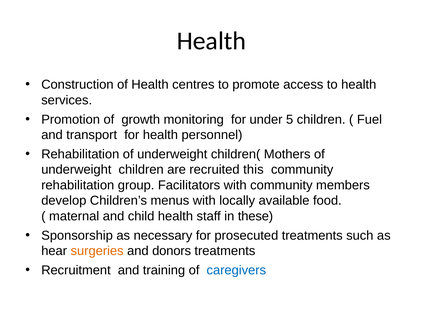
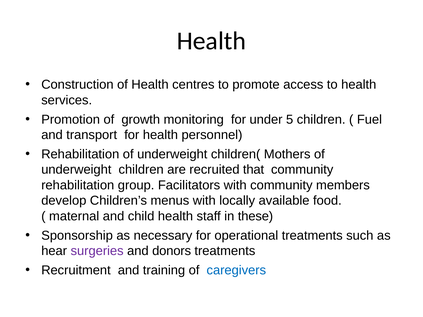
this: this -> that
prosecuted: prosecuted -> operational
surgeries colour: orange -> purple
